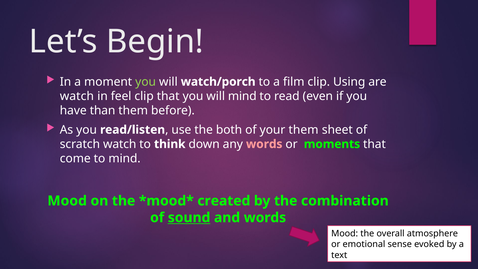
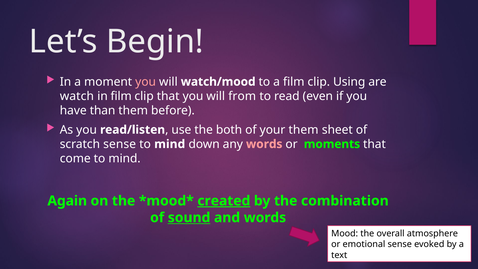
you at (146, 82) colour: light green -> pink
watch/porch: watch/porch -> watch/mood
in feel: feel -> film
will mind: mind -> from
scratch watch: watch -> sense
think at (170, 144): think -> mind
Mood at (67, 201): Mood -> Again
created underline: none -> present
